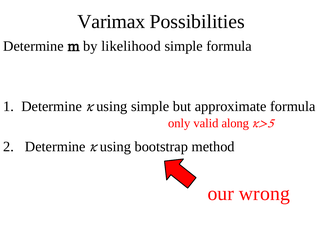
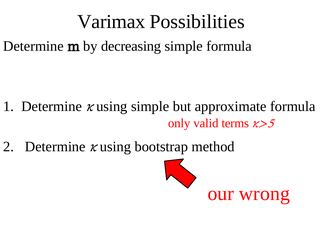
likelihood: likelihood -> decreasing
along: along -> terms
